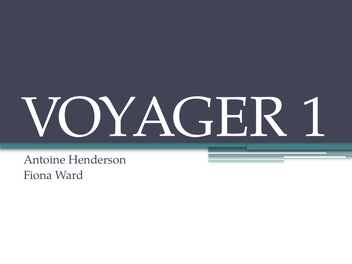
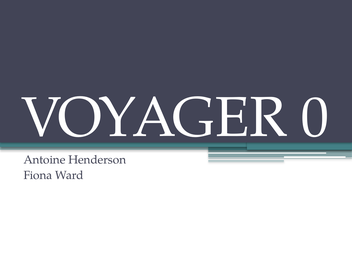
1: 1 -> 0
